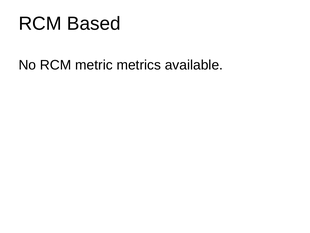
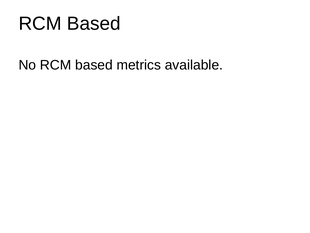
No RCM metric: metric -> based
